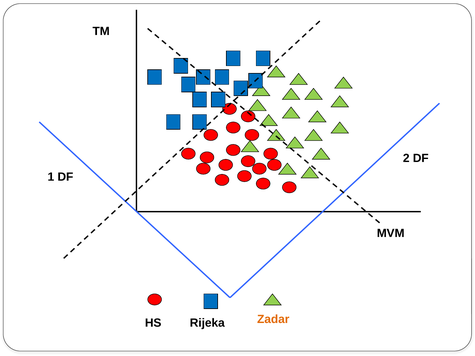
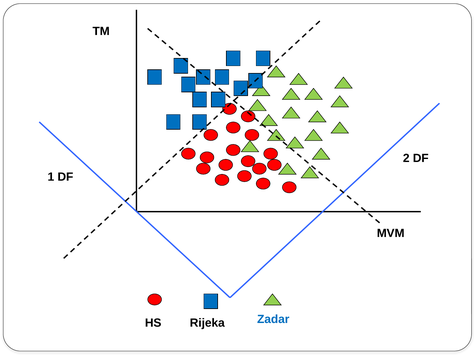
Zadar colour: orange -> blue
